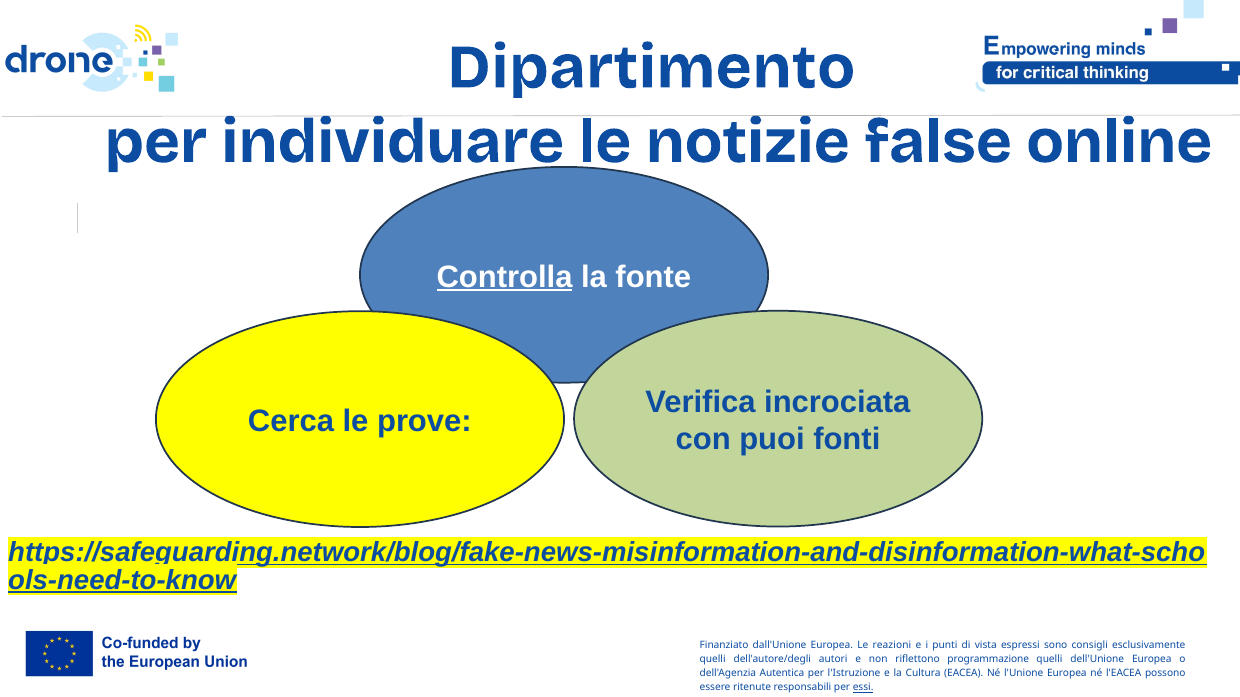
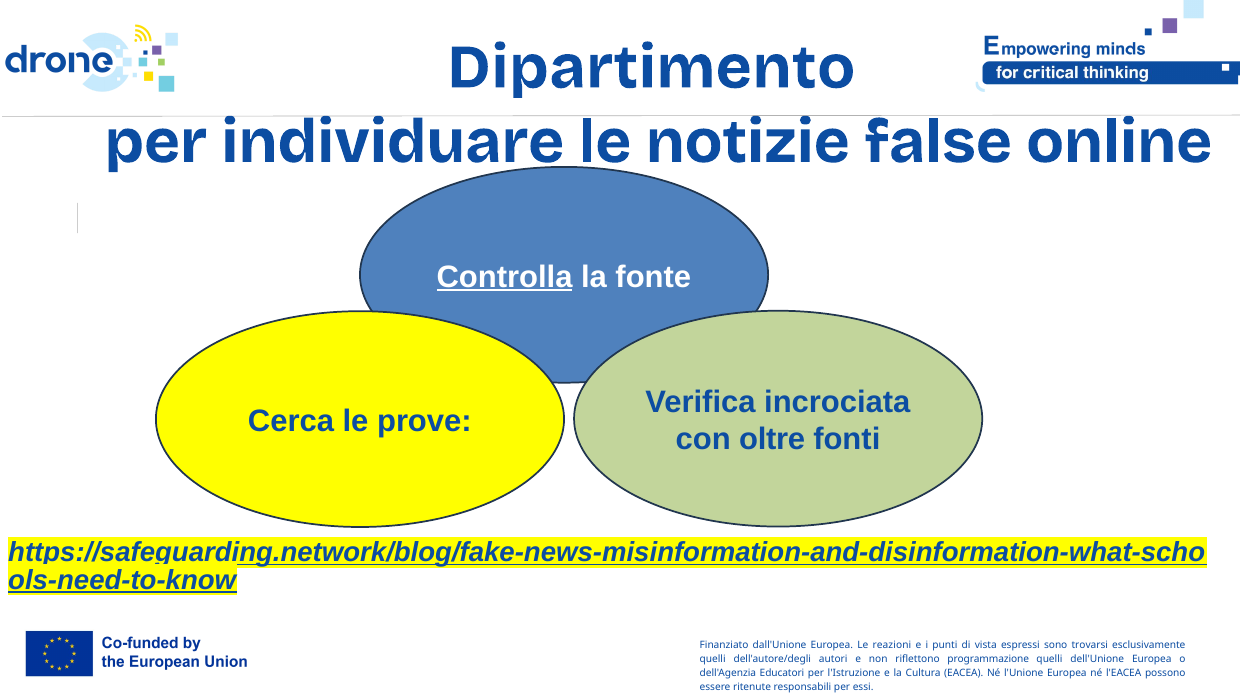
puoi: puoi -> oltre
consigli: consigli -> trovarsi
Autentica: Autentica -> Educatori
essi underline: present -> none
